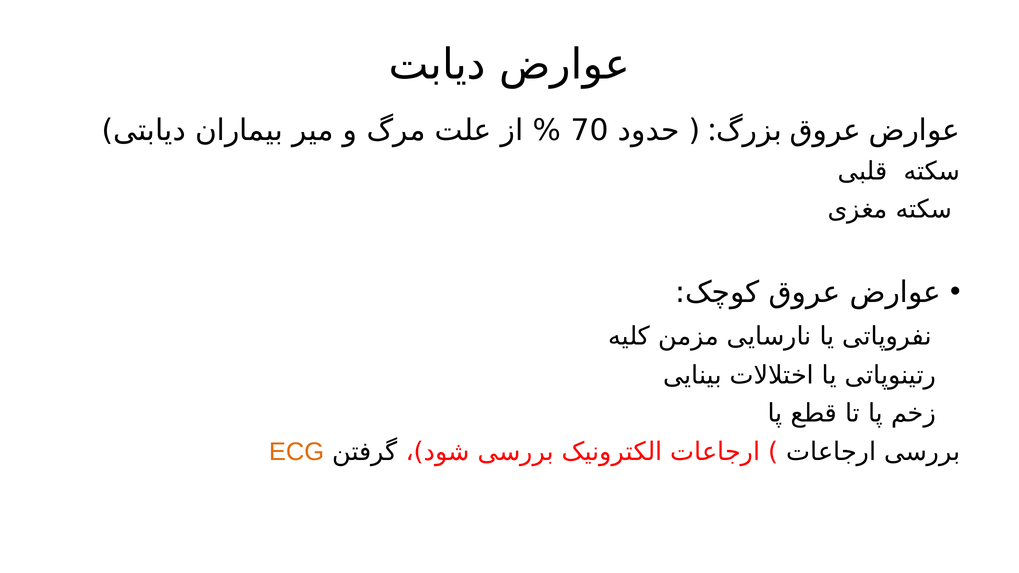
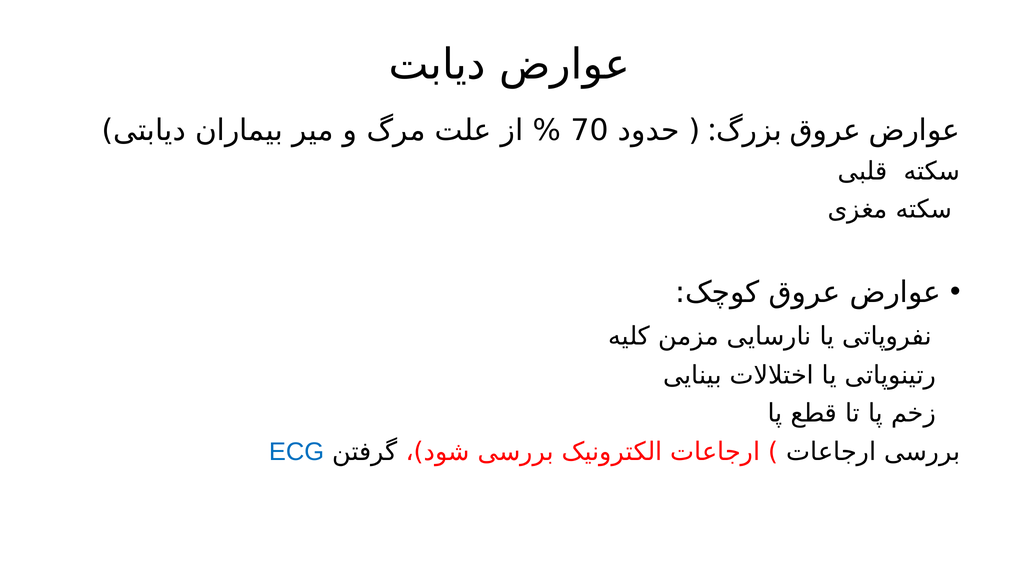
ECG colour: orange -> blue
